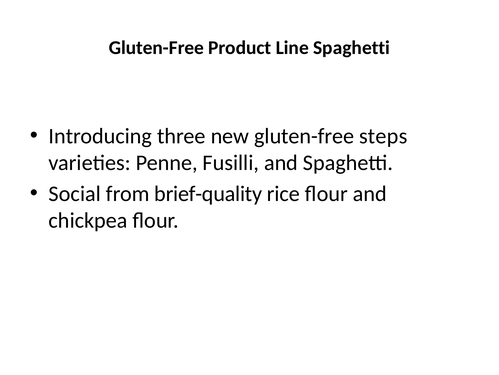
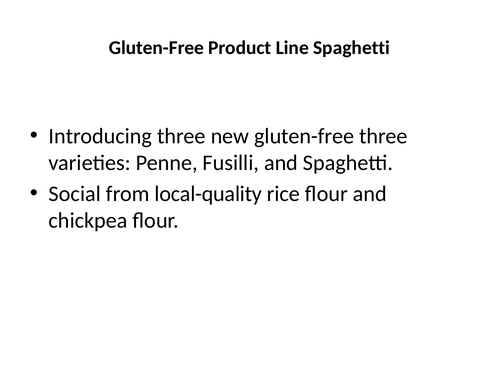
gluten-free steps: steps -> three
brief-quality: brief-quality -> local-quality
